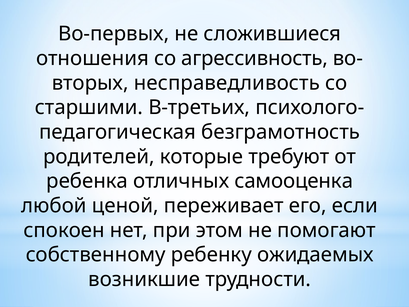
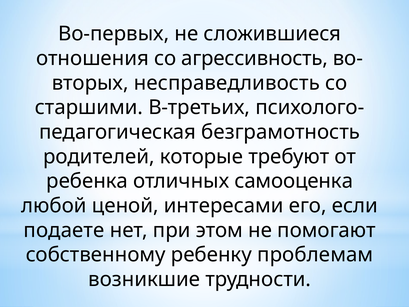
переживает: переживает -> интересами
спокоен: спокоен -> подаете
ожидаемых: ожидаемых -> проблемам
